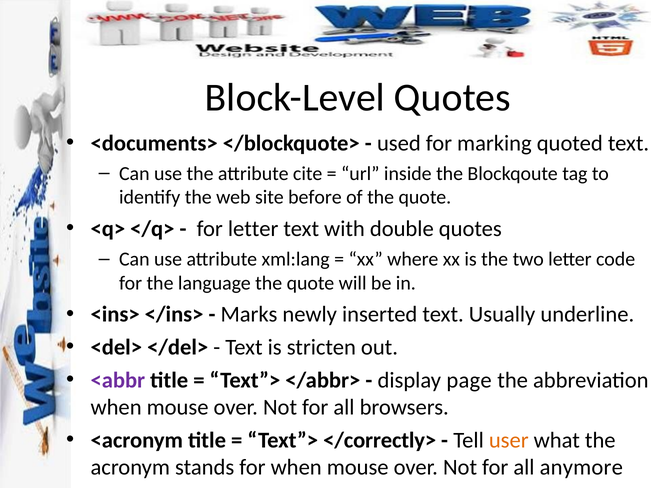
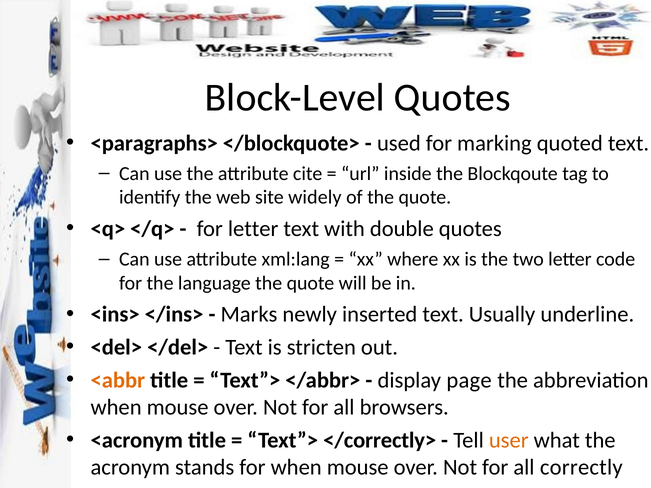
<documents>: <documents> -> <paragraphs>
before: before -> widely
<abbr colour: purple -> orange
anymore: anymore -> correctly
